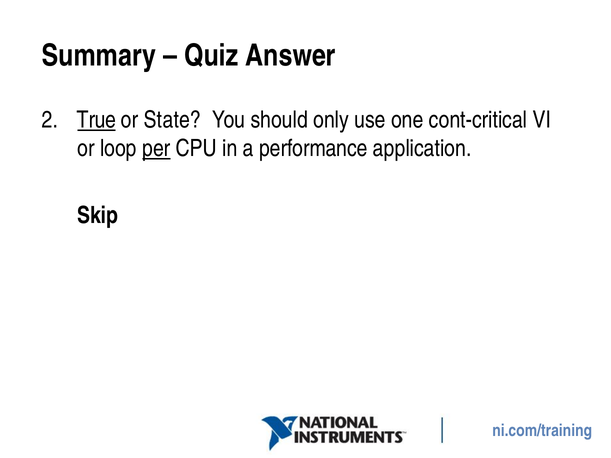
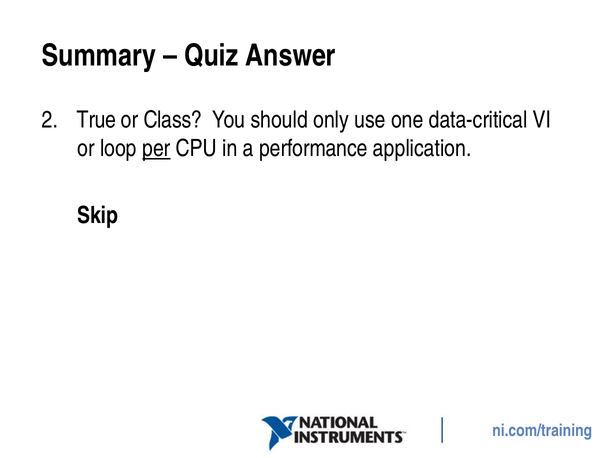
True underline: present -> none
State: State -> Class
cont-critical: cont-critical -> data-critical
